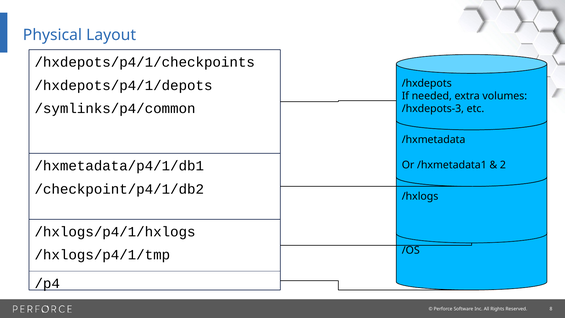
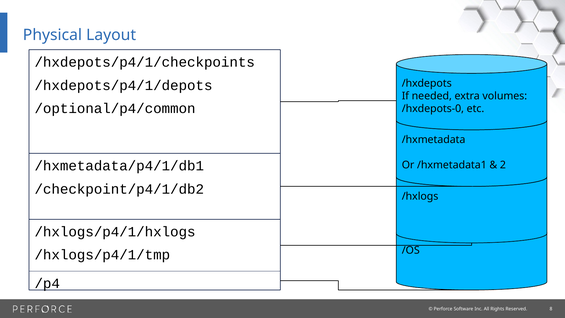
/symlinks/p4/common: /symlinks/p4/common -> /optional/p4/common
/hxdepots-3: /hxdepots-3 -> /hxdepots-0
